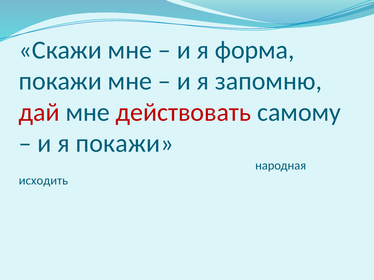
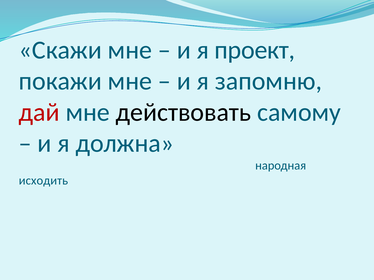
форма: форма -> проект
действовать colour: red -> black
я покажи: покажи -> должна
